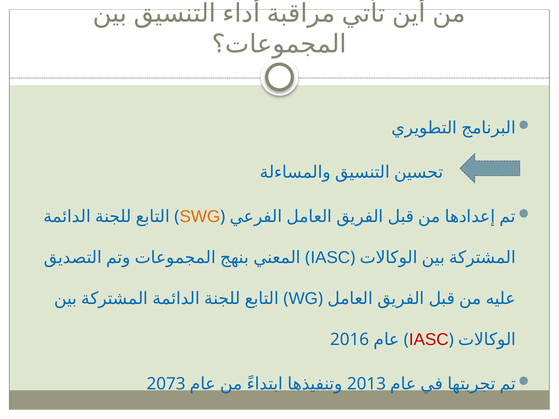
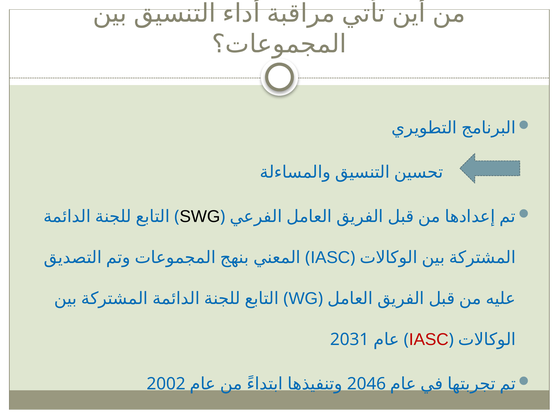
SWG colour: orange -> black
2016: 2016 -> 2031
2073: 2073 -> 2002
2013: 2013 -> 2046
